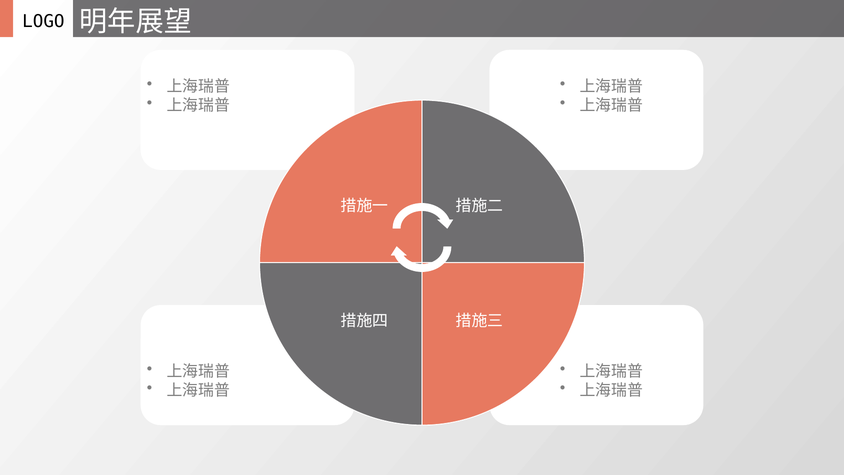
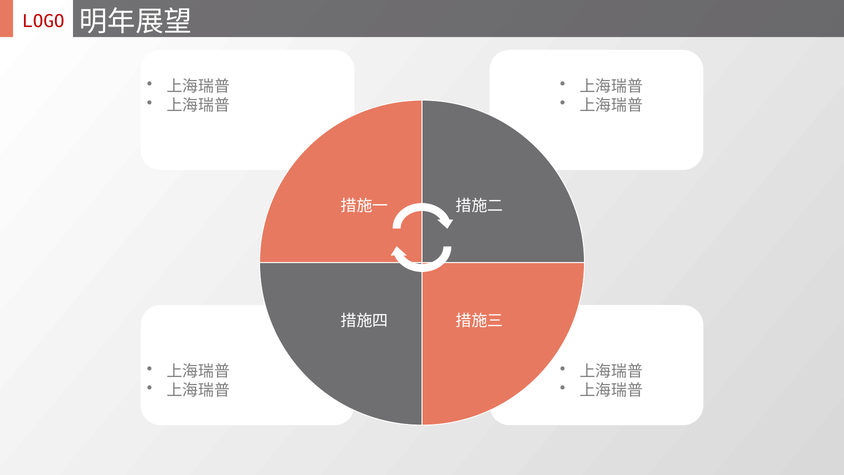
LOGO colour: black -> red
